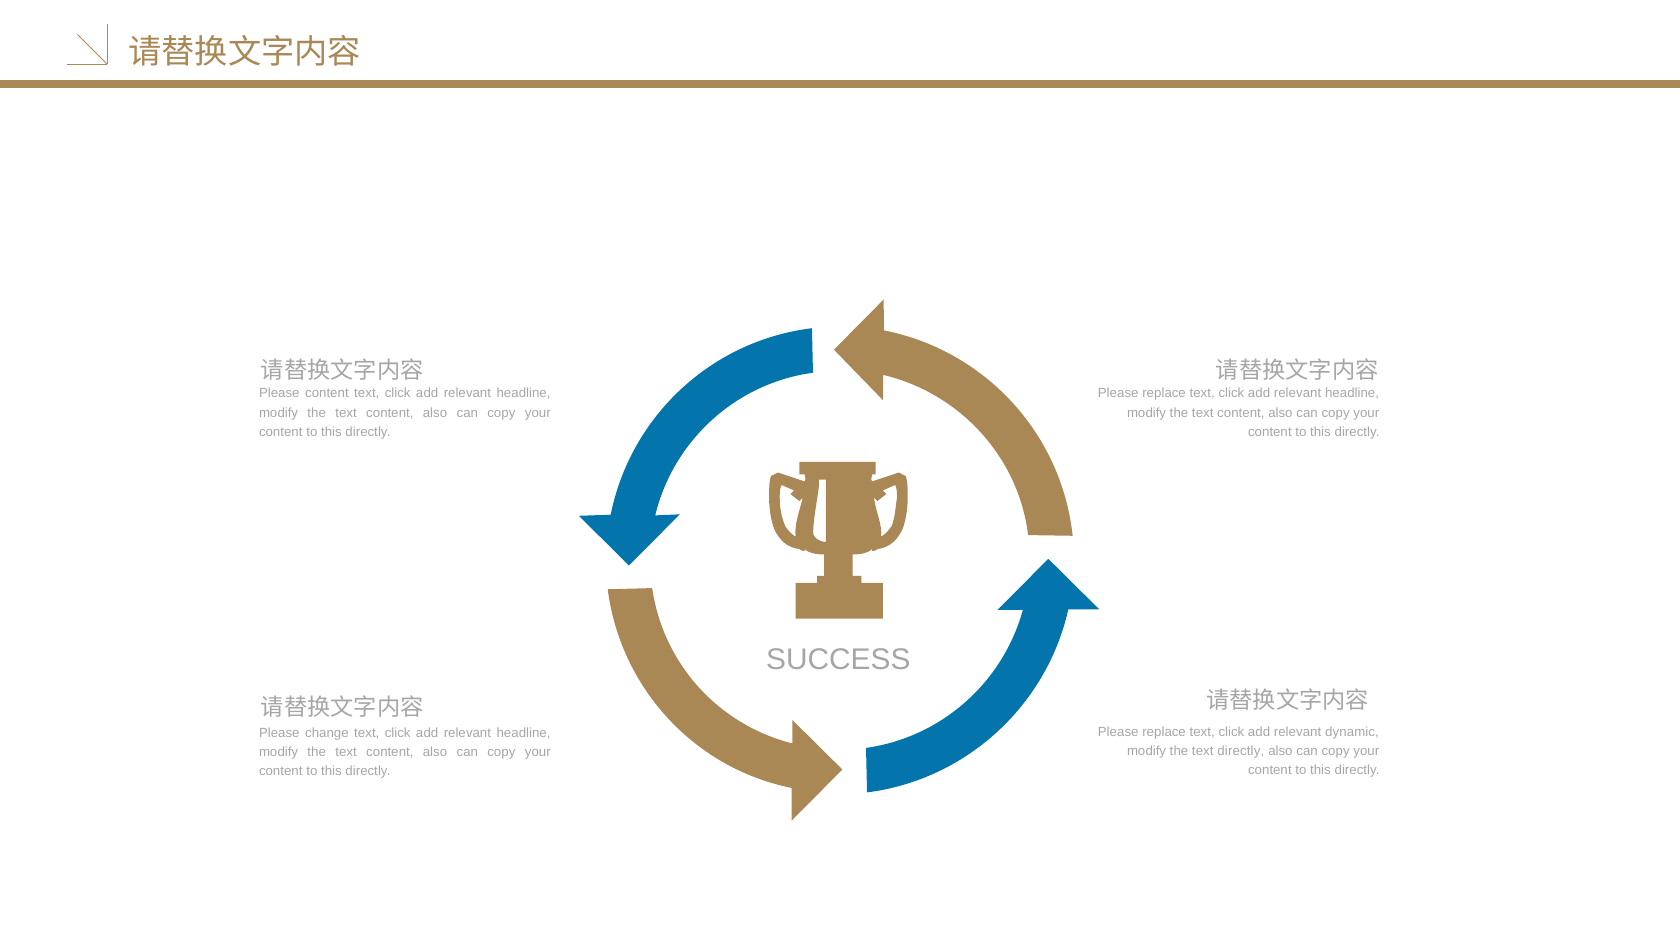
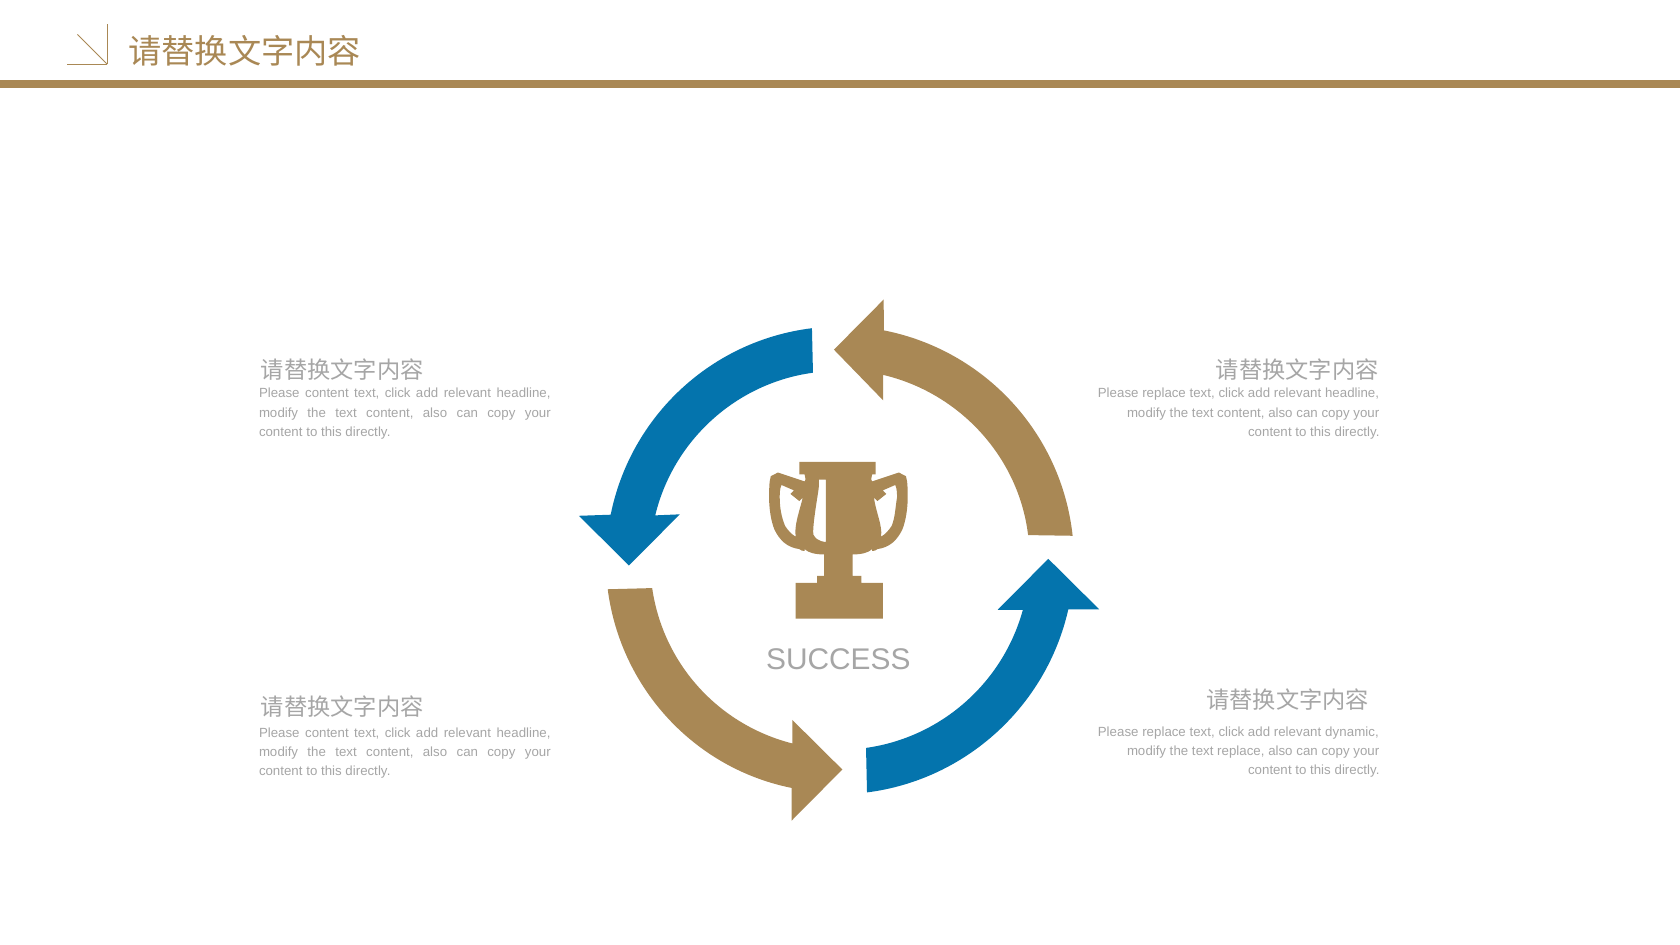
change at (327, 733): change -> content
text directly: directly -> replace
